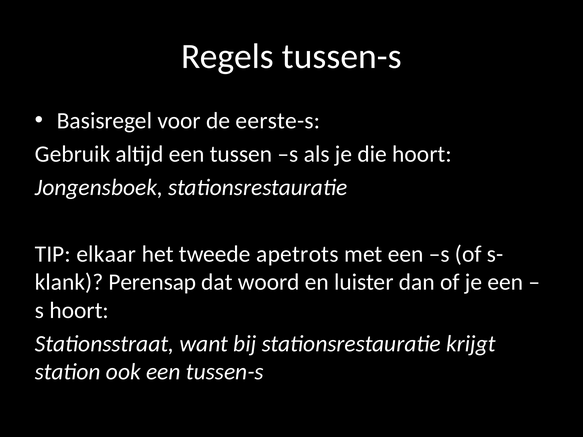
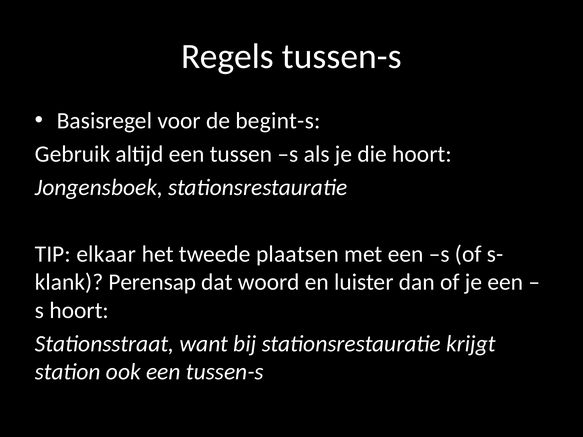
eerste-s: eerste-s -> begint-s
apetrots: apetrots -> plaatsen
